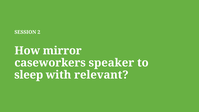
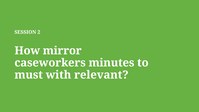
speaker: speaker -> minutes
sleep: sleep -> must
